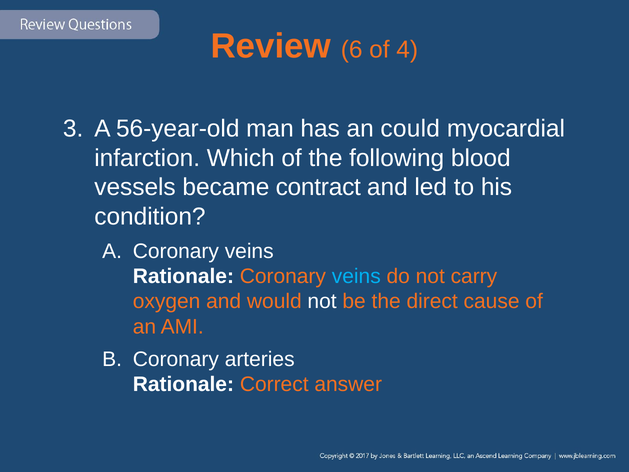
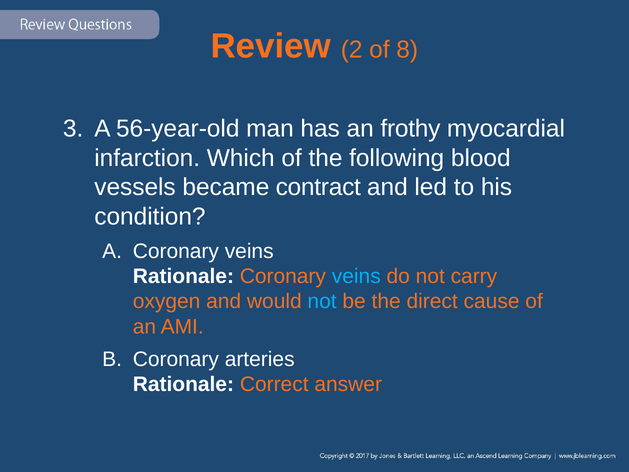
6: 6 -> 2
4: 4 -> 8
could: could -> frothy
not at (322, 301) colour: white -> light blue
